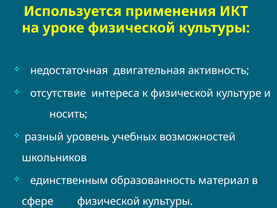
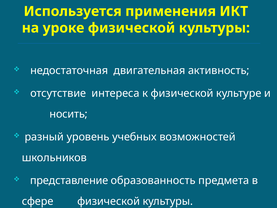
единственным: единственным -> представление
материал: материал -> предмета
